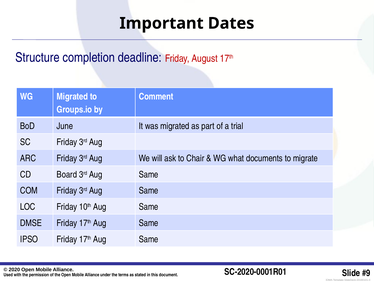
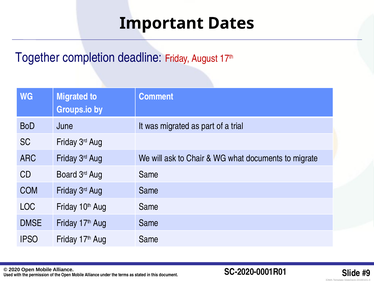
Structure: Structure -> Together
